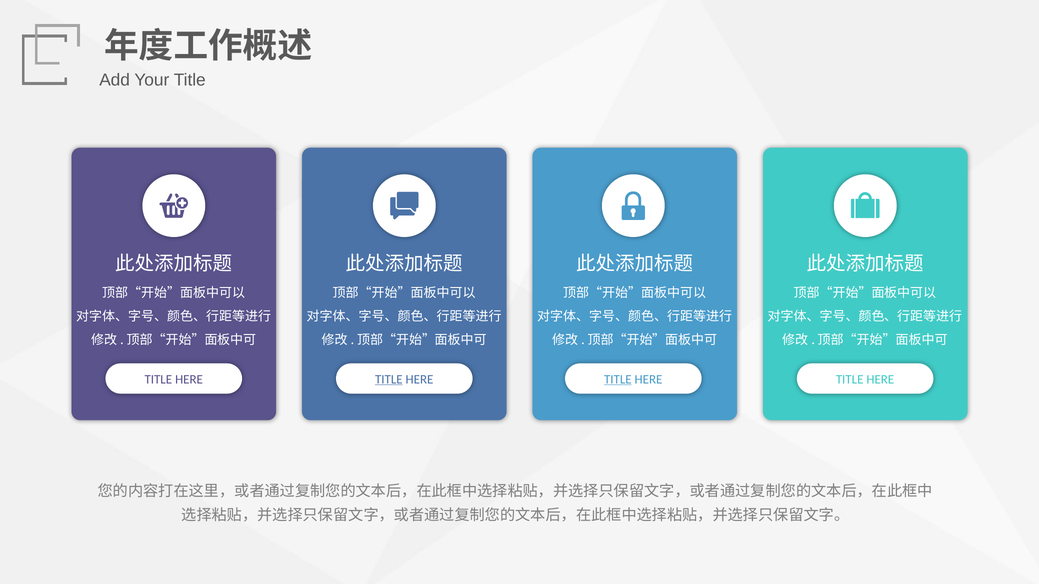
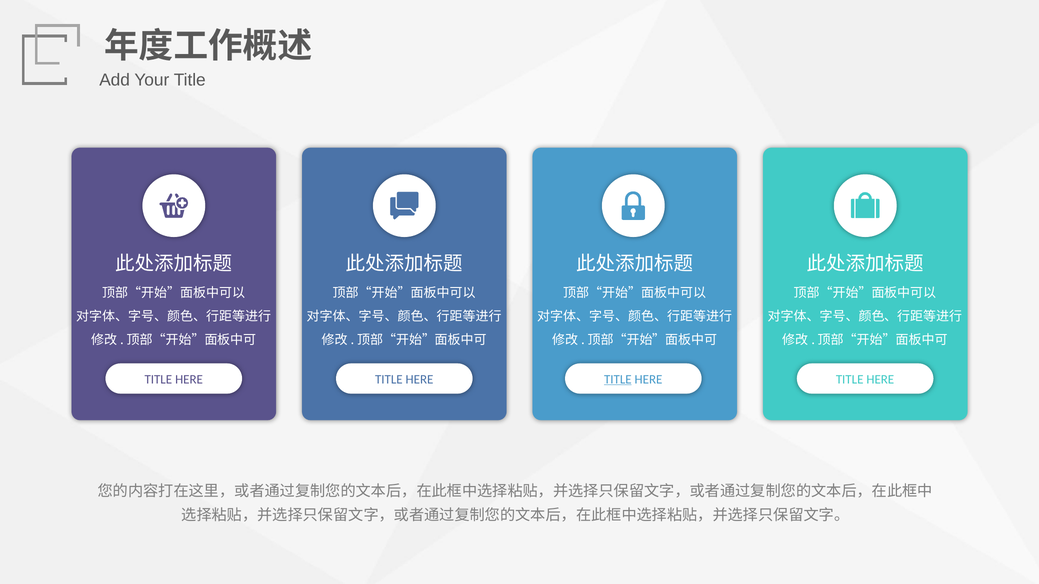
TITLE at (389, 380) underline: present -> none
